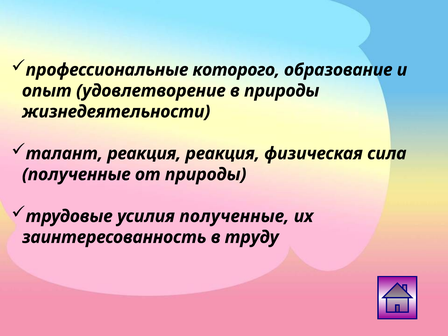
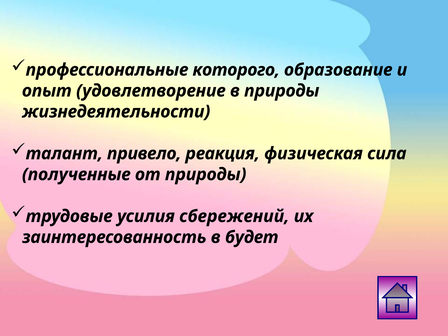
талант реакция: реакция -> привело
усилия полученные: полученные -> сбережений
труду: труду -> будет
